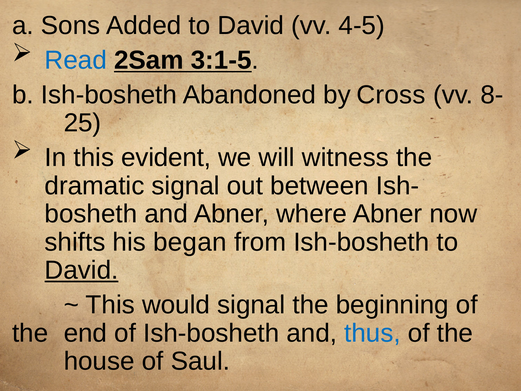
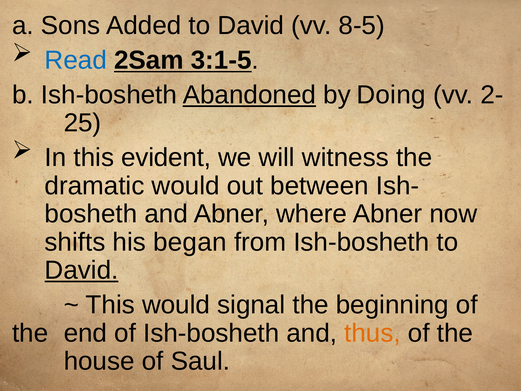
4-5: 4-5 -> 8-5
Abandoned underline: none -> present
Cross: Cross -> Doing
8-: 8- -> 2-
dramatic signal: signal -> would
thus colour: blue -> orange
